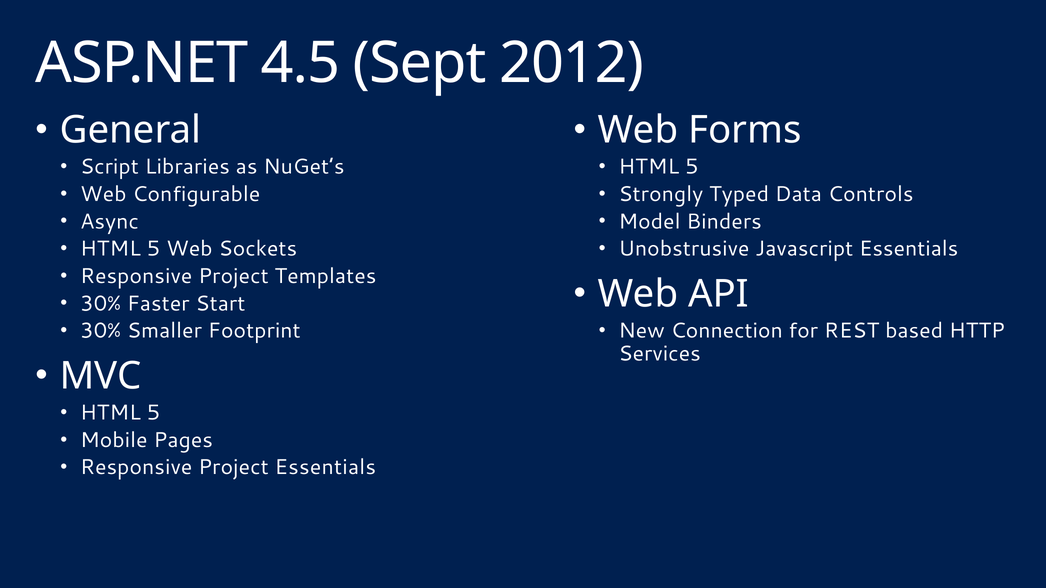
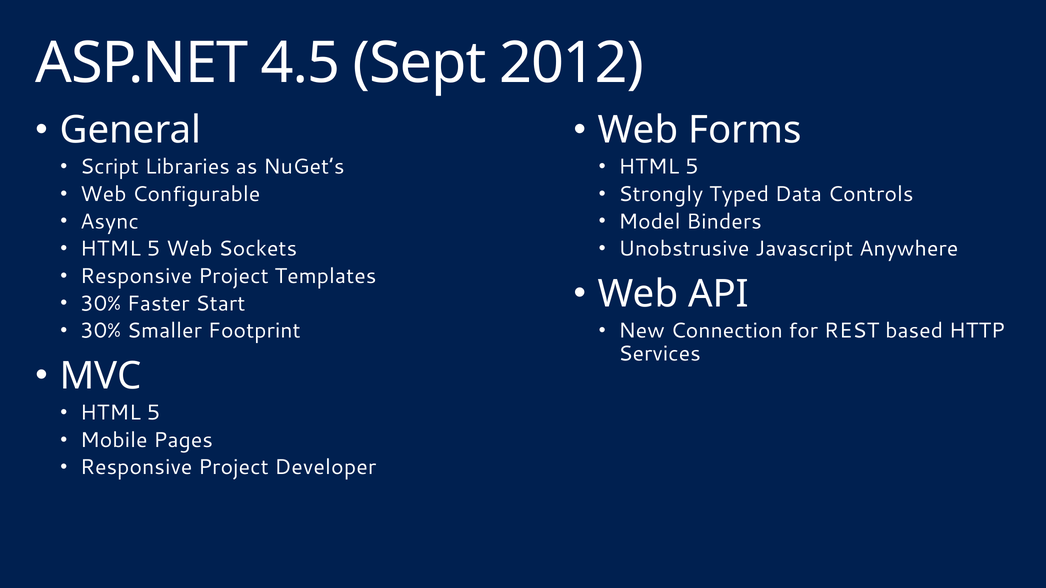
Javascript Essentials: Essentials -> Anywhere
Project Essentials: Essentials -> Developer
